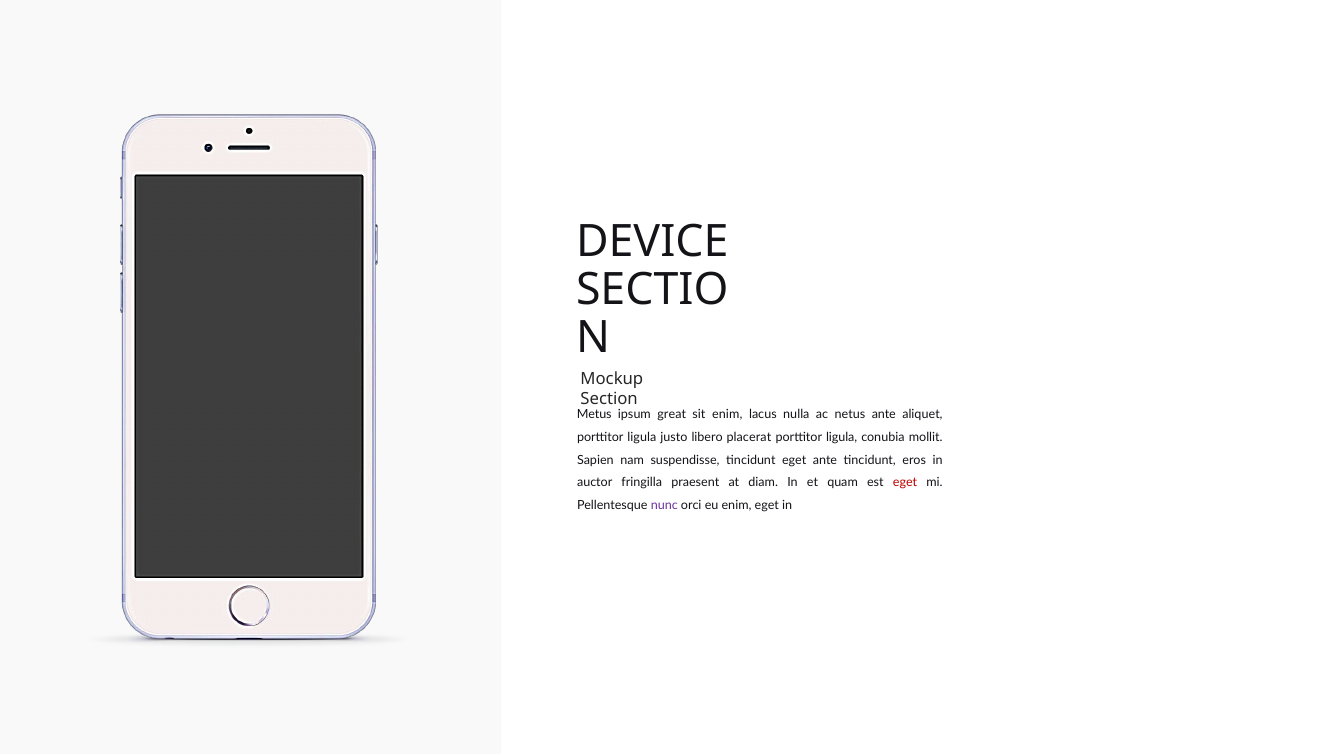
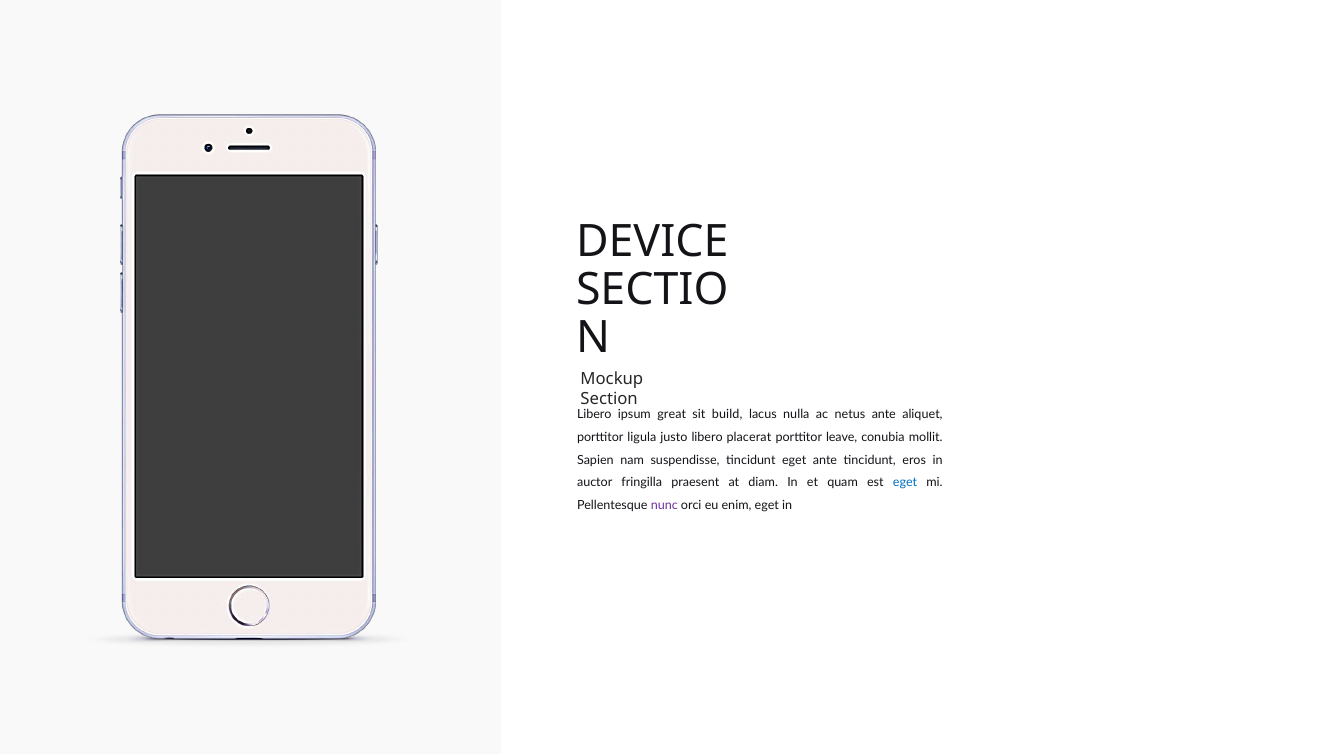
Metus at (594, 414): Metus -> Libero
sit enim: enim -> build
ligula at (842, 437): ligula -> leave
eget at (905, 482) colour: red -> blue
